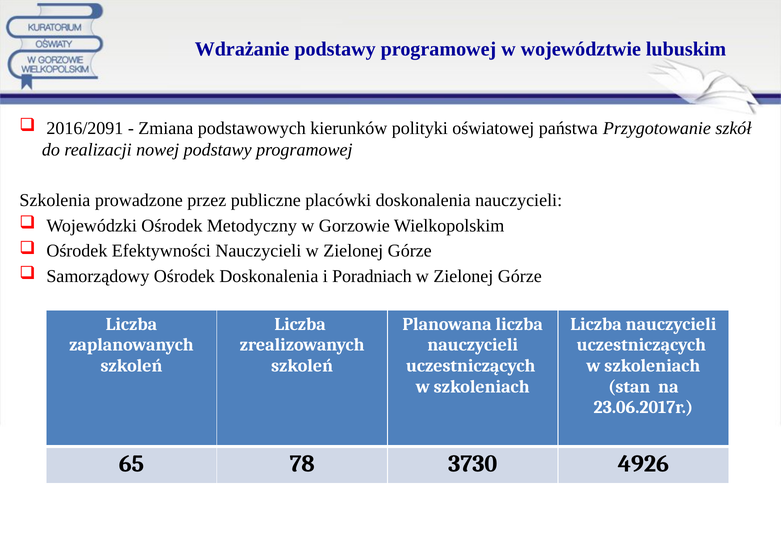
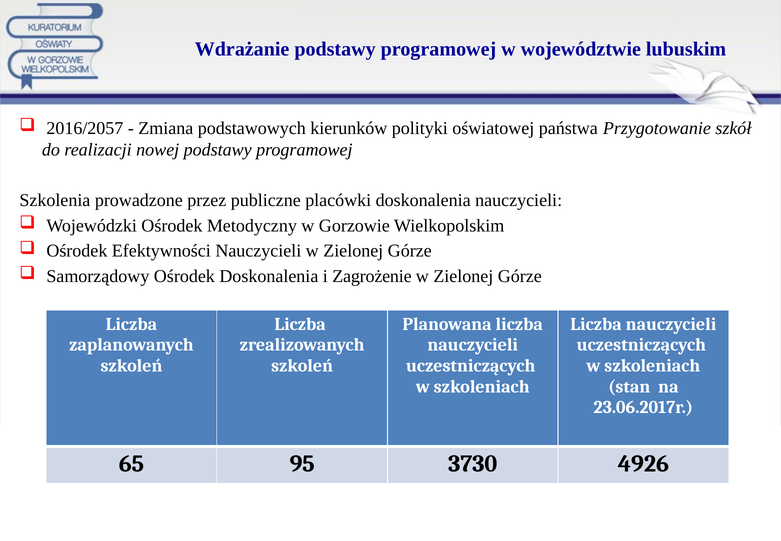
2016/2091: 2016/2091 -> 2016/2057
Poradniach: Poradniach -> Zagrożenie
78: 78 -> 95
